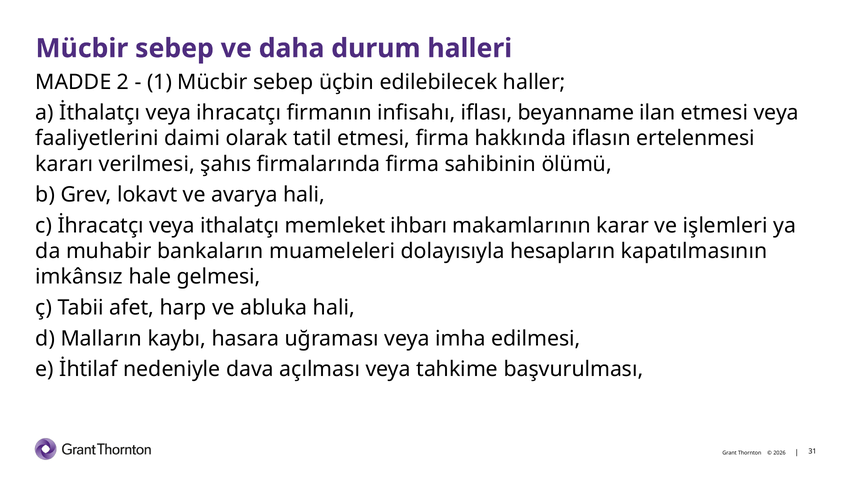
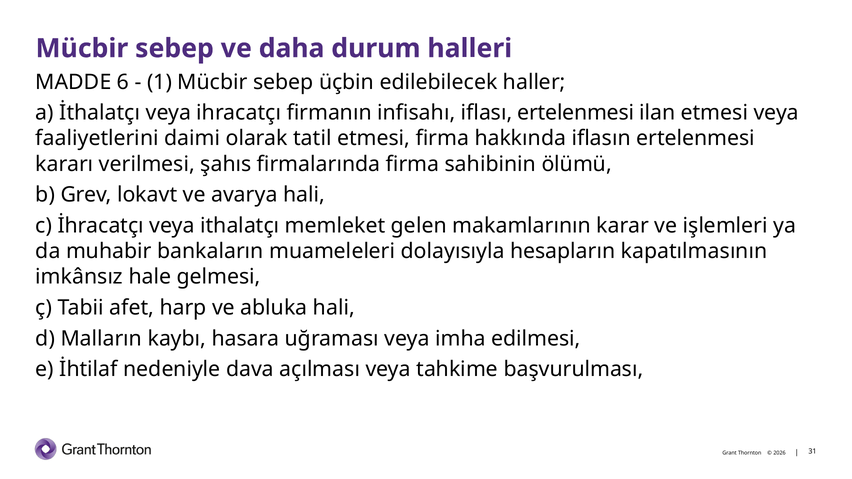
2: 2 -> 6
iflası beyanname: beyanname -> ertelenmesi
ihbarı: ihbarı -> gelen
